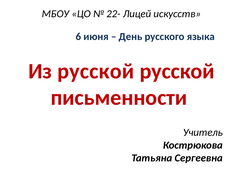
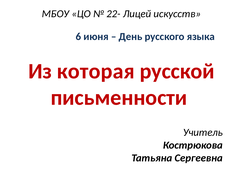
Из русской: русской -> которая
